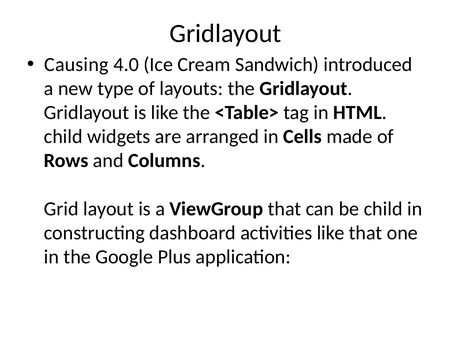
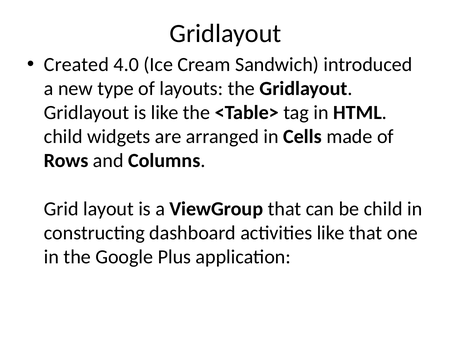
Causing: Causing -> Created
